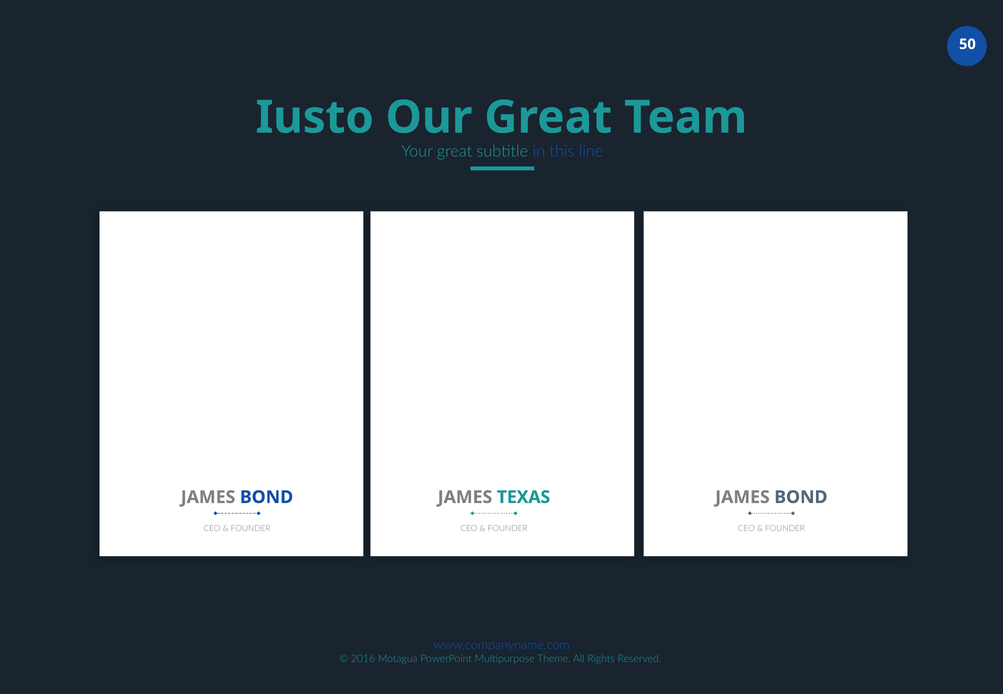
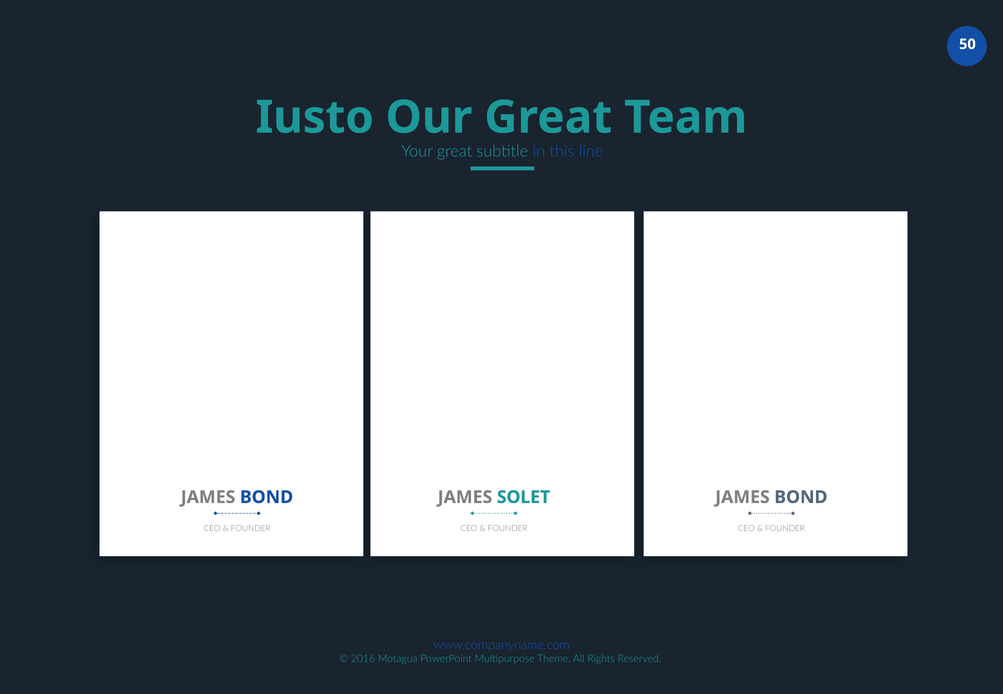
TEXAS: TEXAS -> SOLET
